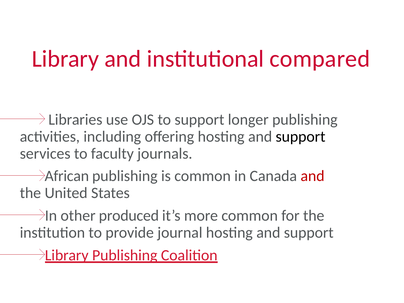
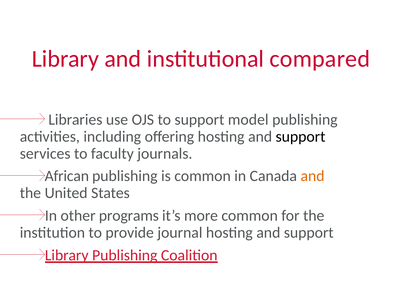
longer: longer -> model
and at (313, 176) colour: red -> orange
produced: produced -> programs
